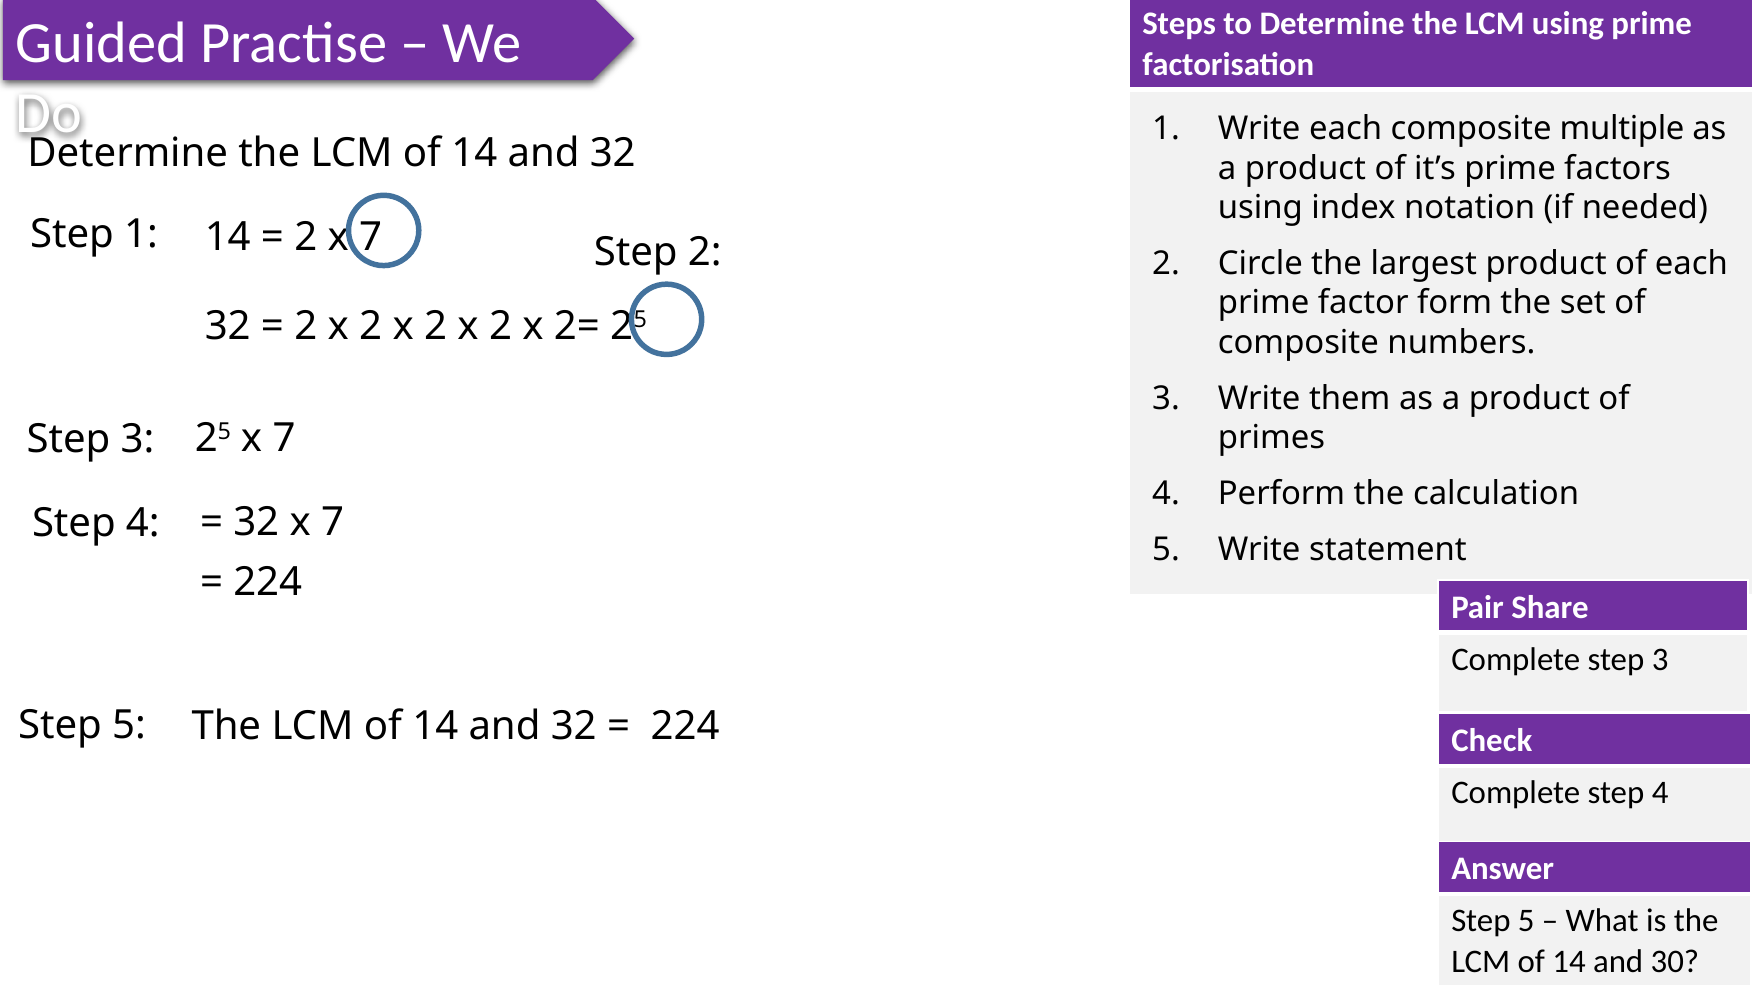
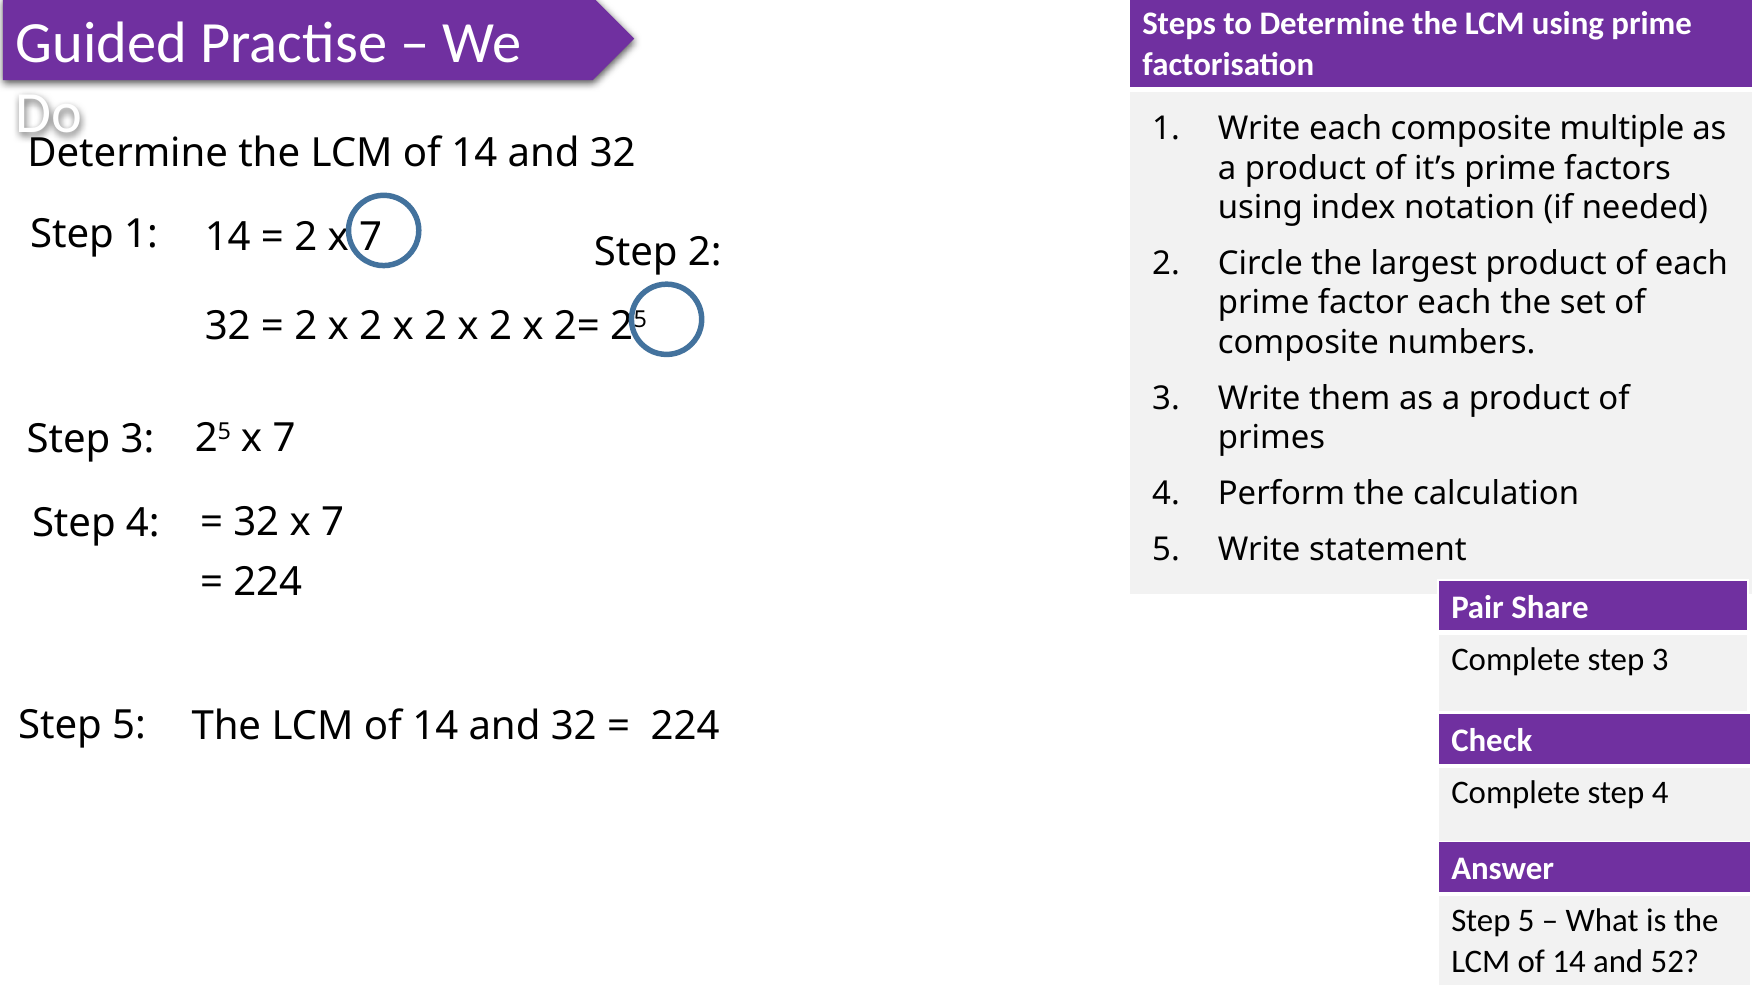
factor form: form -> each
30: 30 -> 52
